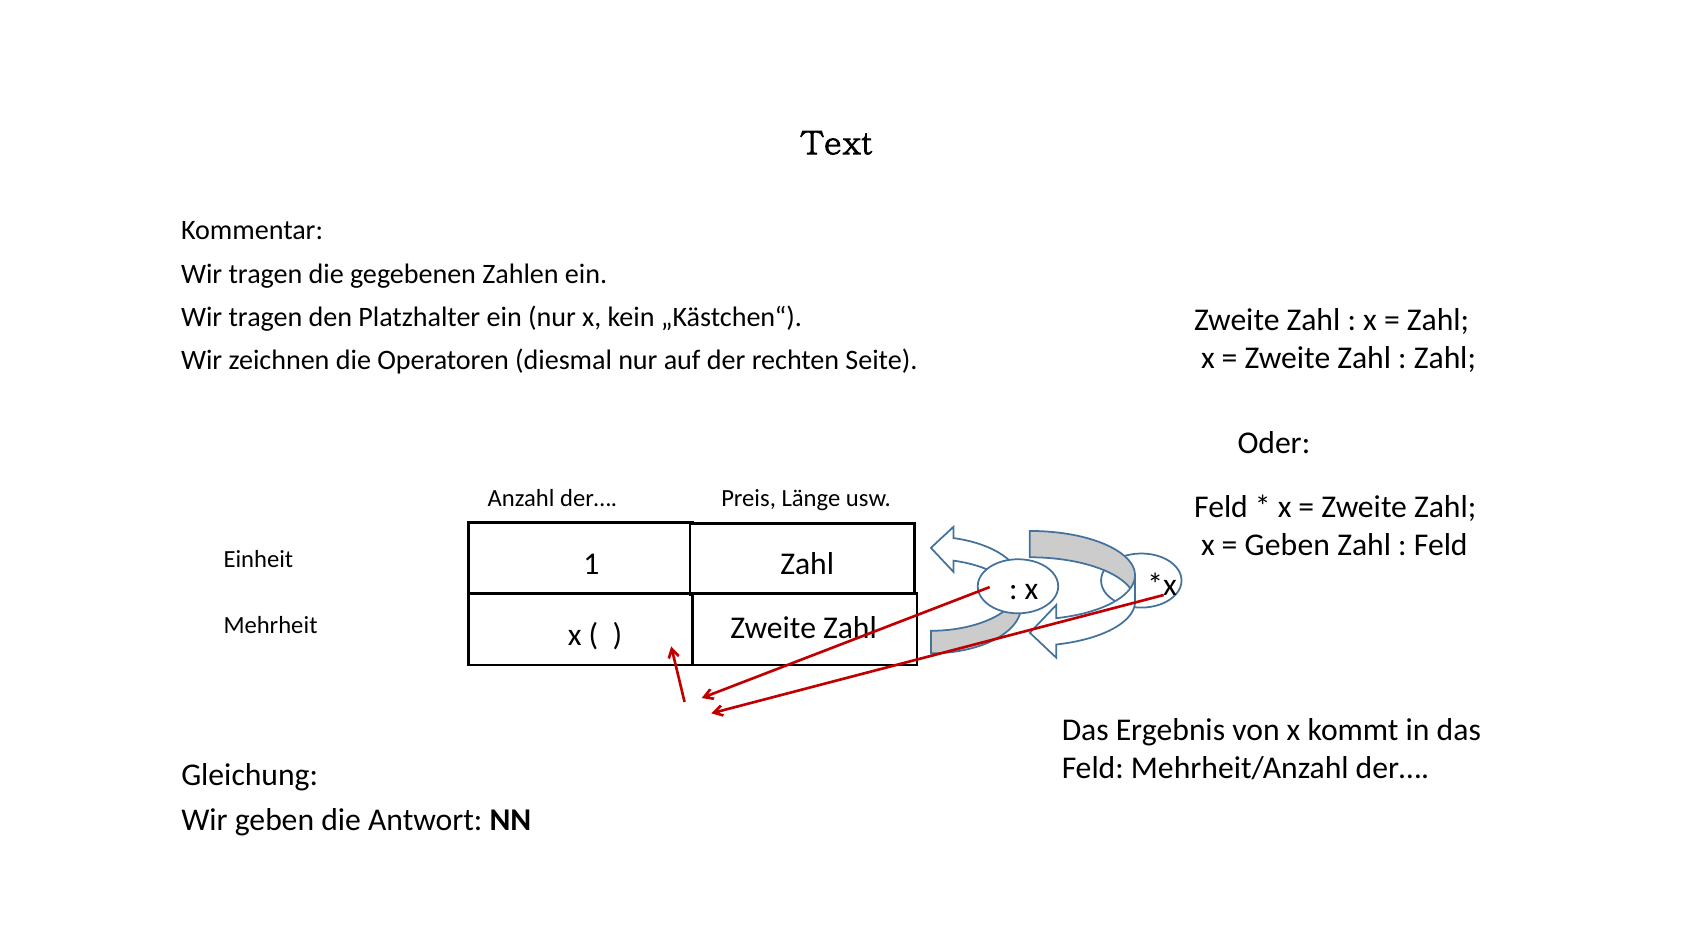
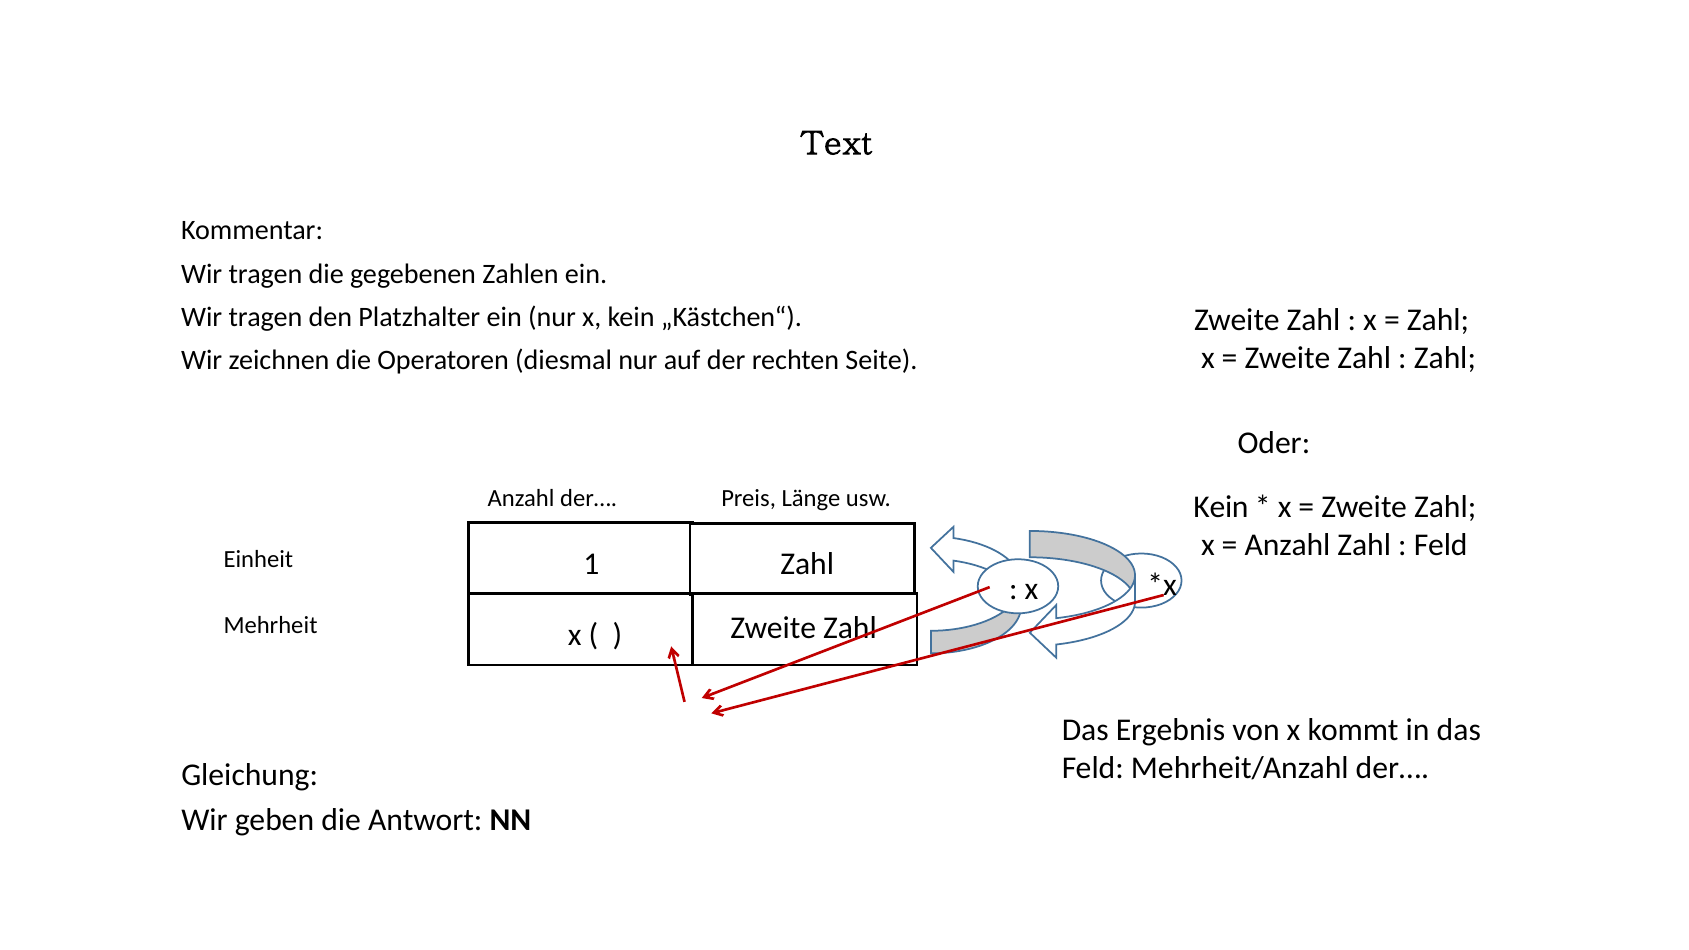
Feld at (1221, 507): Feld -> Kein
Geben at (1287, 545): Geben -> Anzahl
